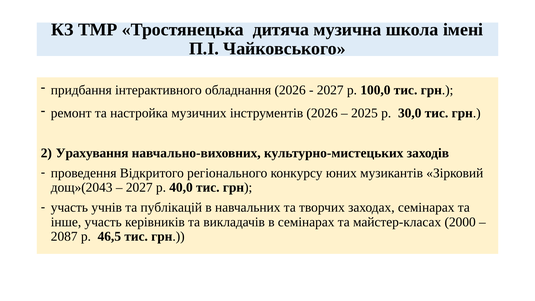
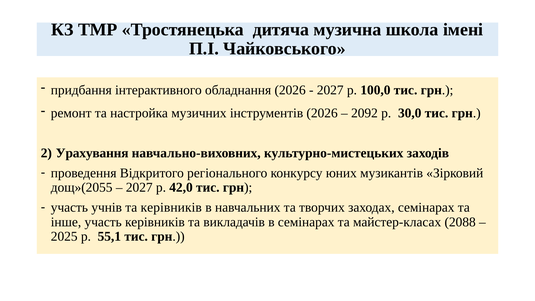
2025: 2025 -> 2092
дощ»(2043: дощ»(2043 -> дощ»(2055
40,0: 40,0 -> 42,0
та публікацій: публікацій -> керівників
2000: 2000 -> 2088
2087: 2087 -> 2025
46,5: 46,5 -> 55,1
